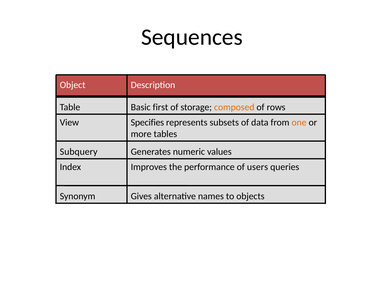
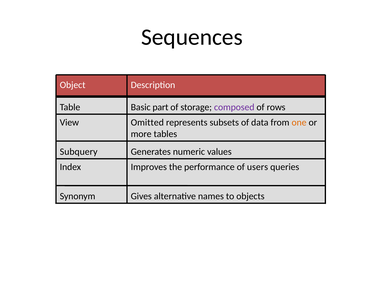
first: first -> part
composed colour: orange -> purple
Specifies: Specifies -> Omitted
